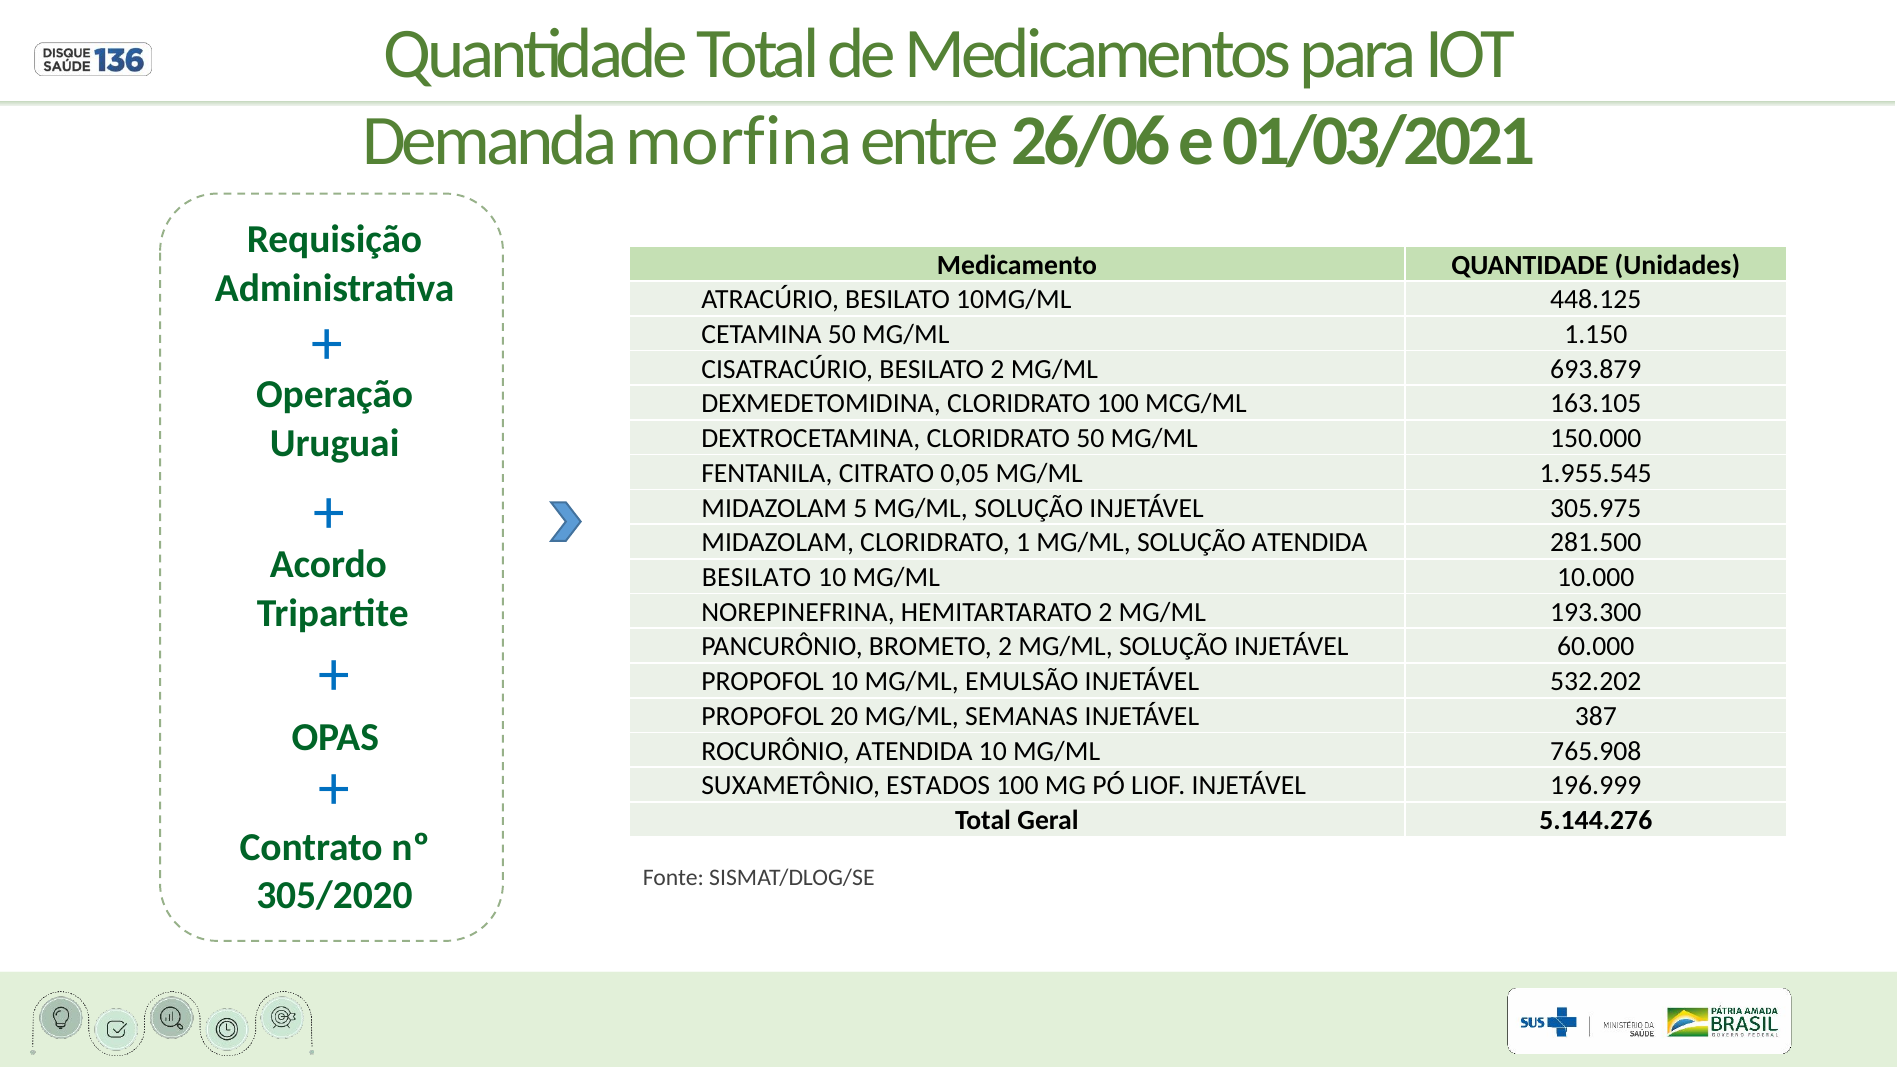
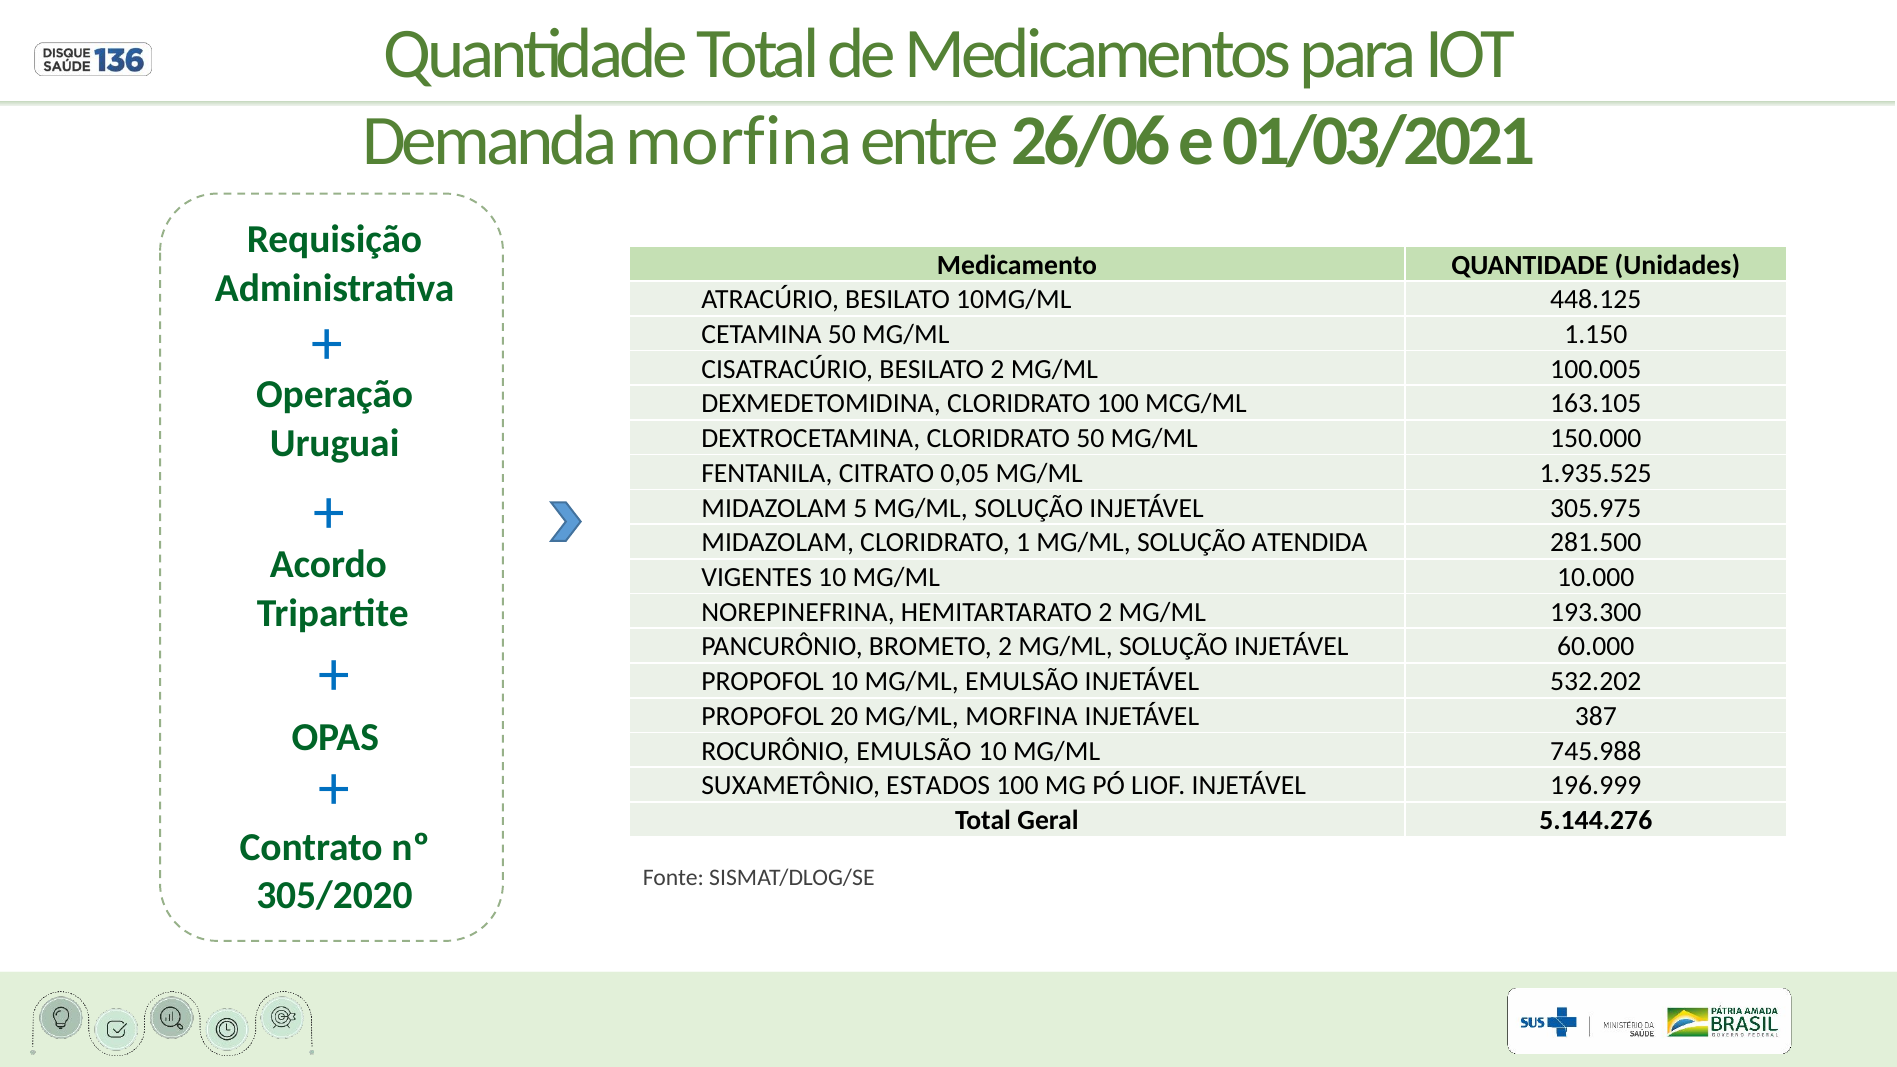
693.879: 693.879 -> 100.005
1.955.545: 1.955.545 -> 1.935.525
BESILATO at (757, 577): BESILATO -> VIGENTES
MG/ML SEMANAS: SEMANAS -> MORFINA
ROCURÔNIO ATENDIDA: ATENDIDA -> EMULSÃO
765.908: 765.908 -> 745.988
